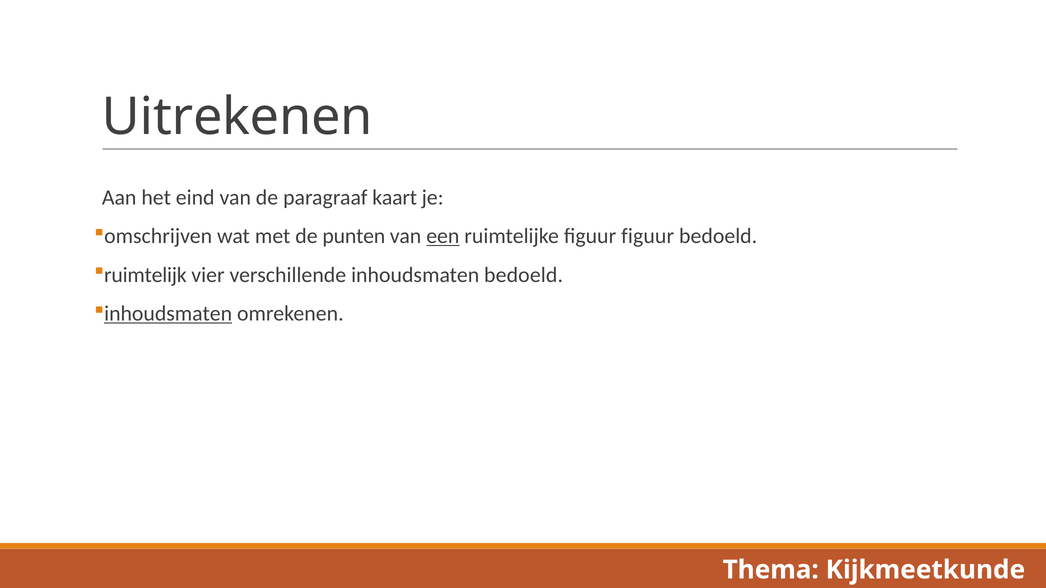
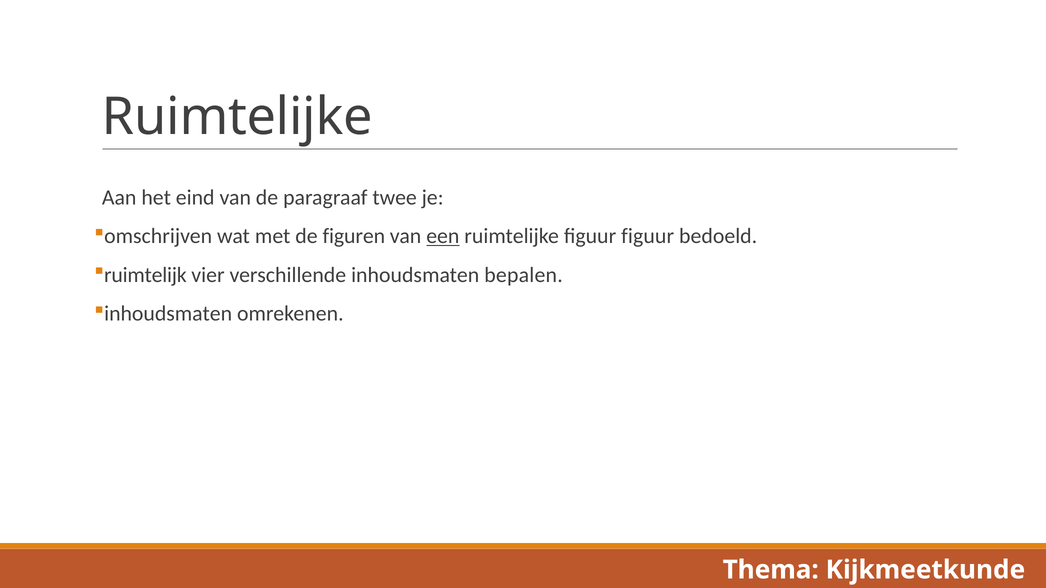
Uitrekenen at (237, 117): Uitrekenen -> Ruimtelijke
kaart: kaart -> twee
punten: punten -> figuren
inhoudsmaten bedoeld: bedoeld -> bepalen
inhoudsmaten at (168, 314) underline: present -> none
